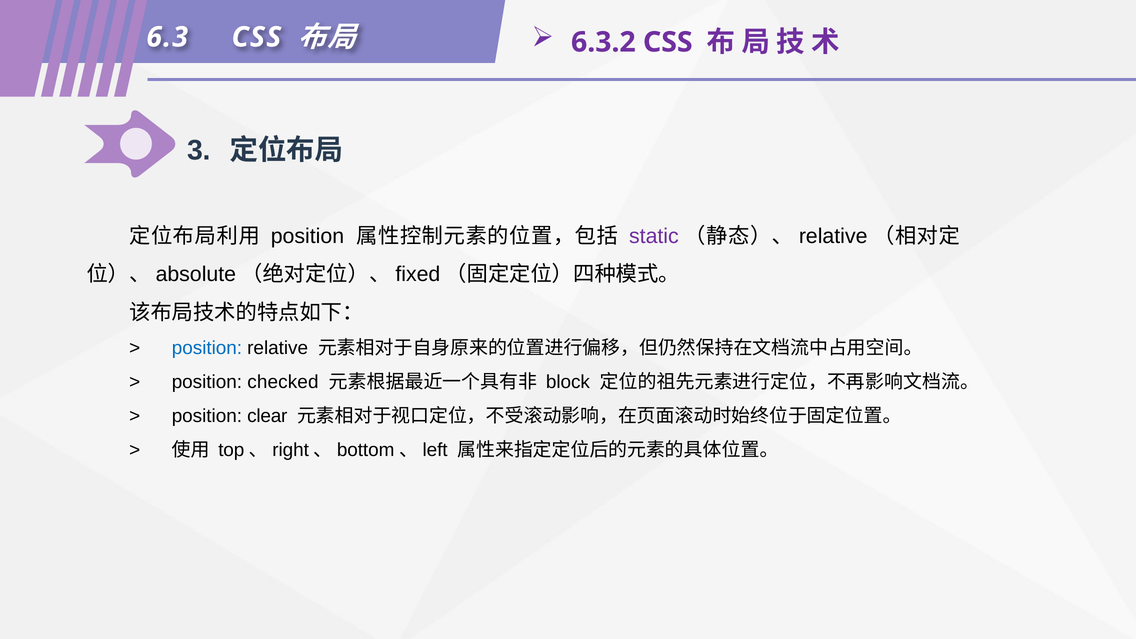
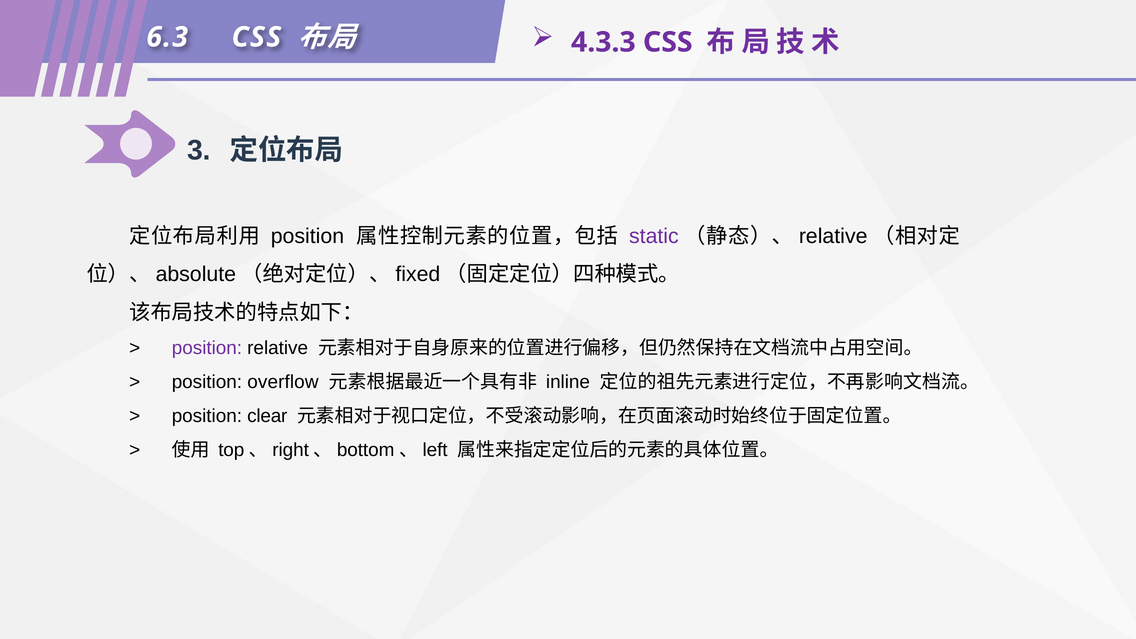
6.3.2: 6.3.2 -> 4.3.3
position at (207, 348) colour: blue -> purple
checked: checked -> overflow
block: block -> inline
